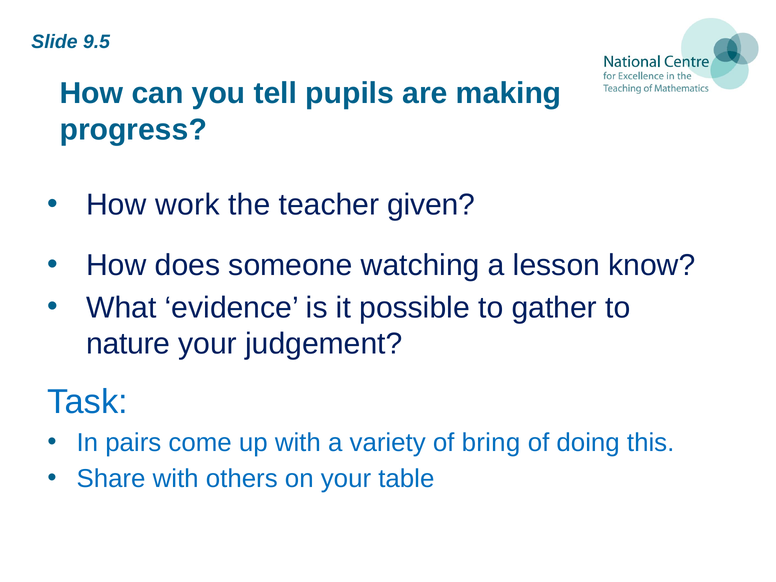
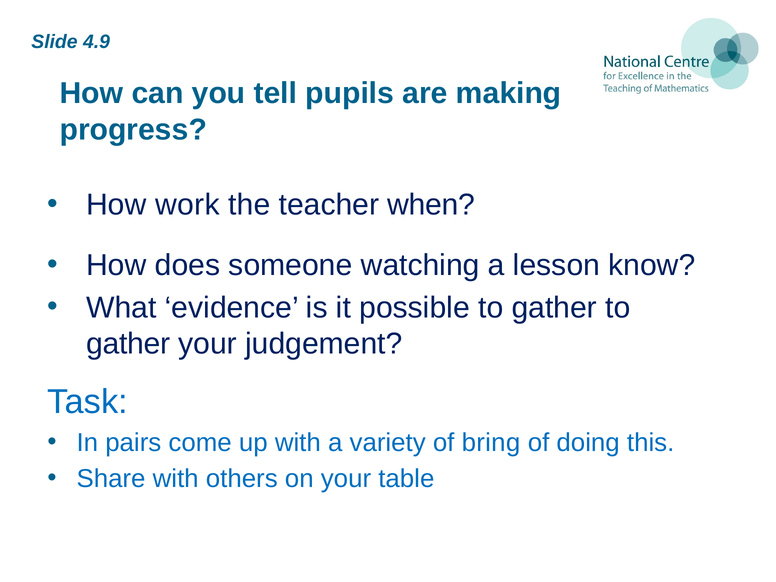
9.5: 9.5 -> 4.9
given: given -> when
nature at (128, 344): nature -> gather
